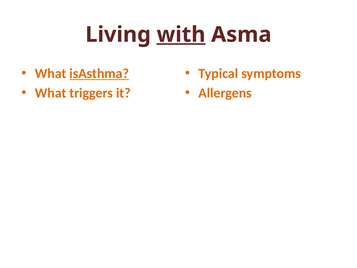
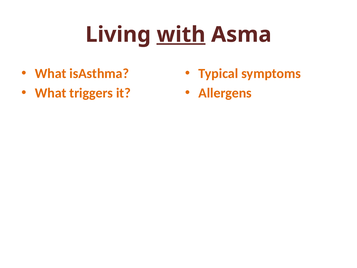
isAsthma underline: present -> none
